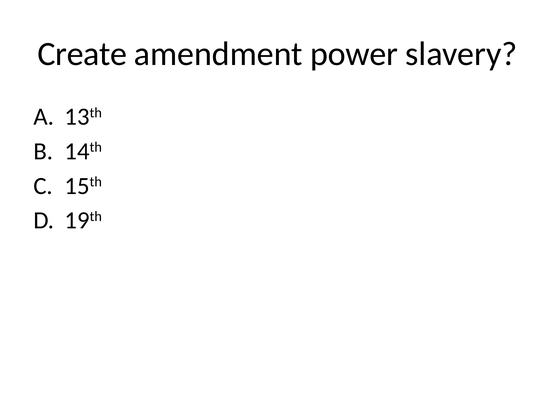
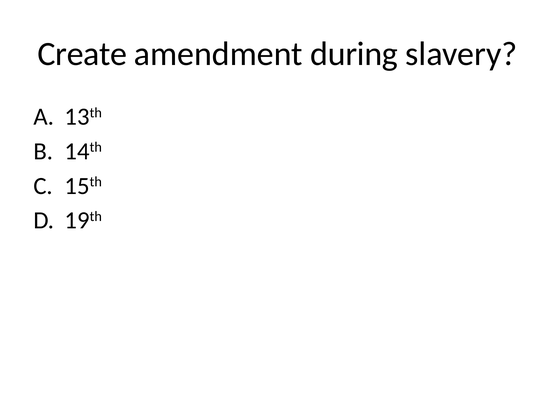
power: power -> during
